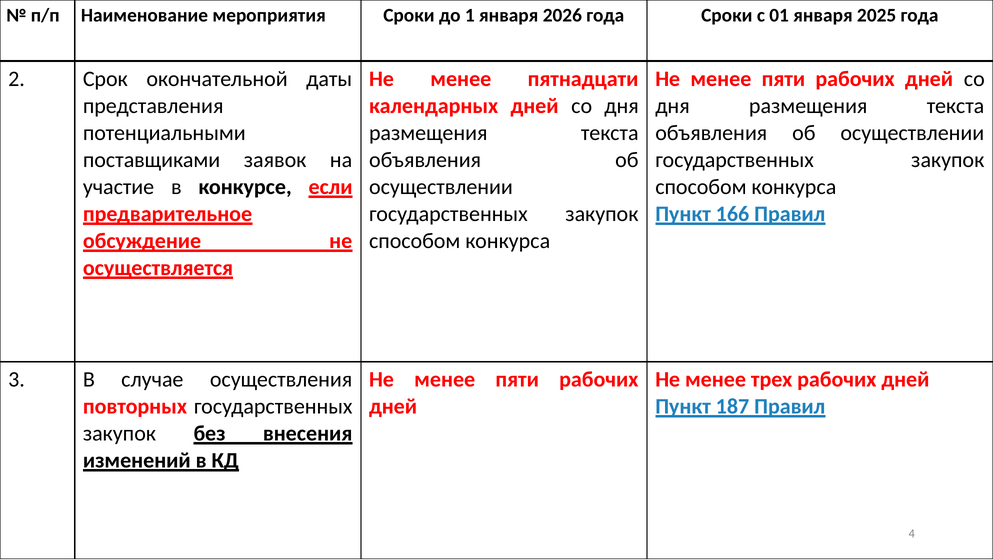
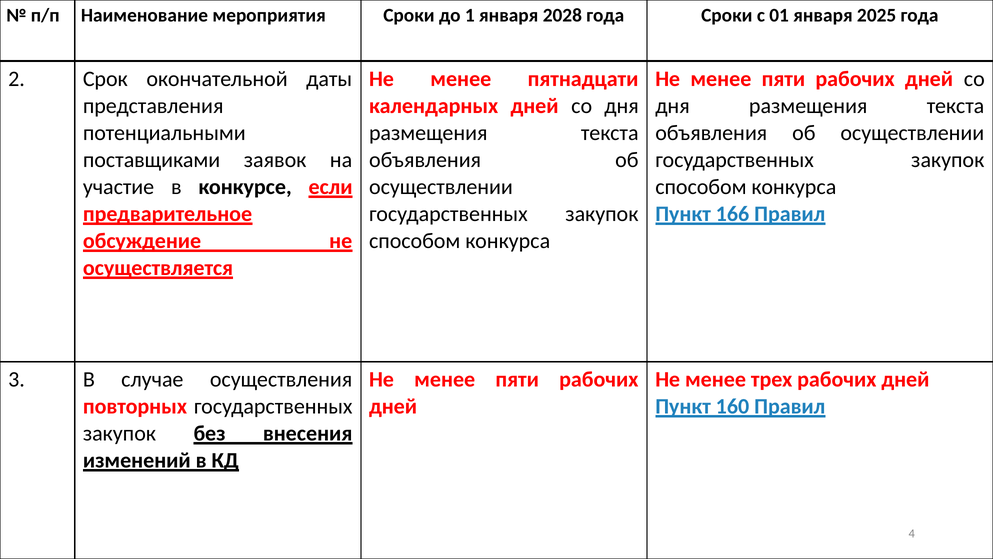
2026: 2026 -> 2028
187: 187 -> 160
